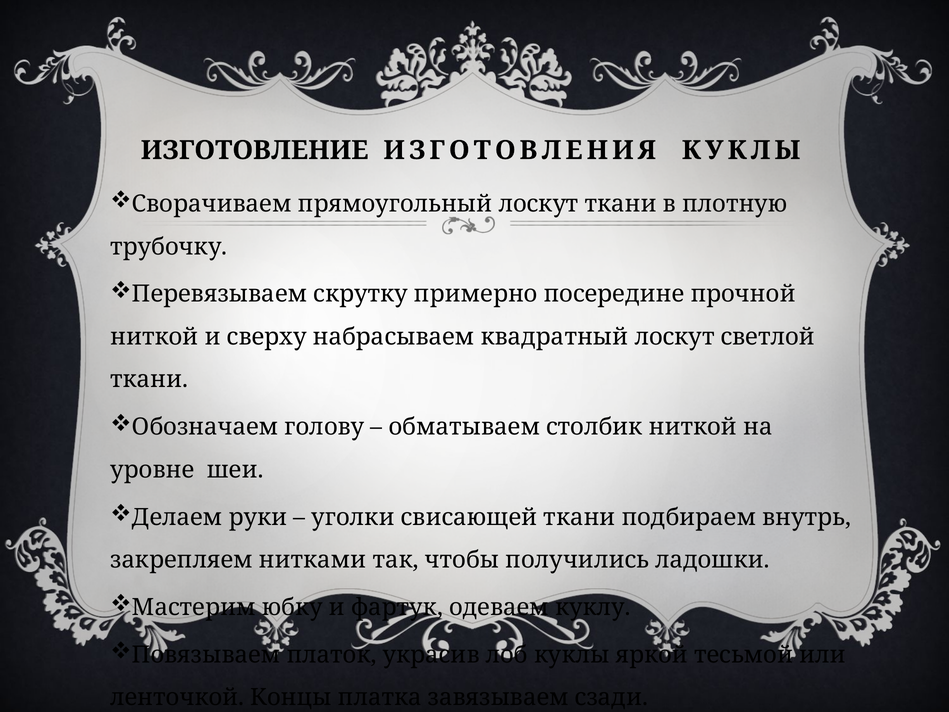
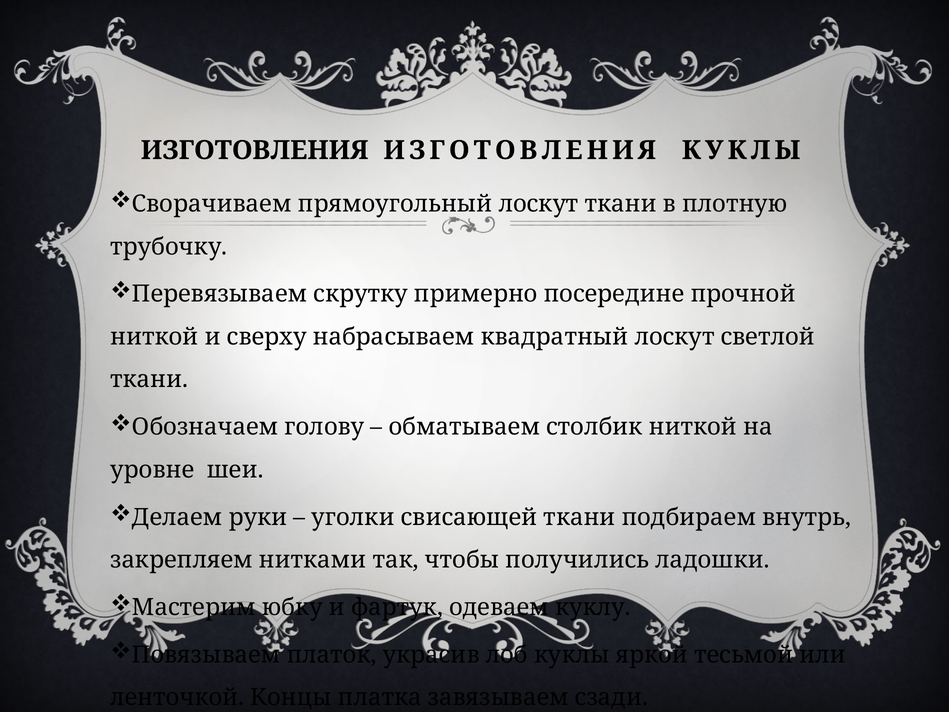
ИЗГОТОВЛЕНИЕ at (255, 150): ИЗГОТОВЛЕНИЕ -> ИЗГОТОВЛЕНИЯ
